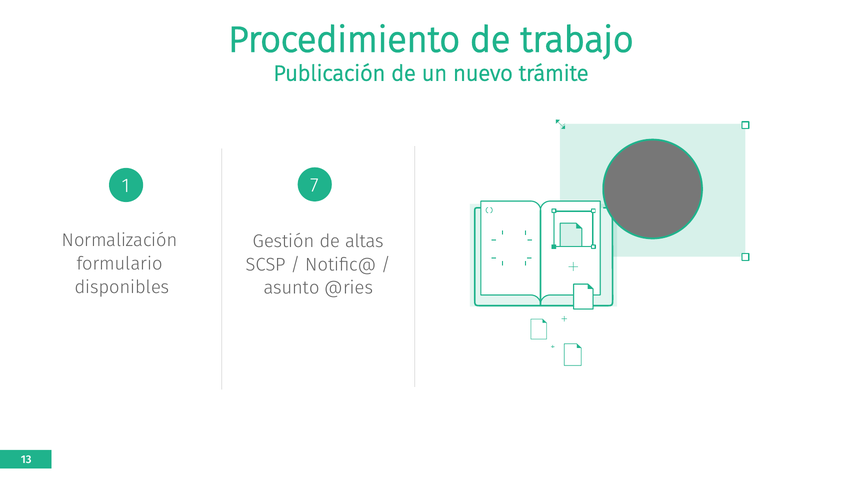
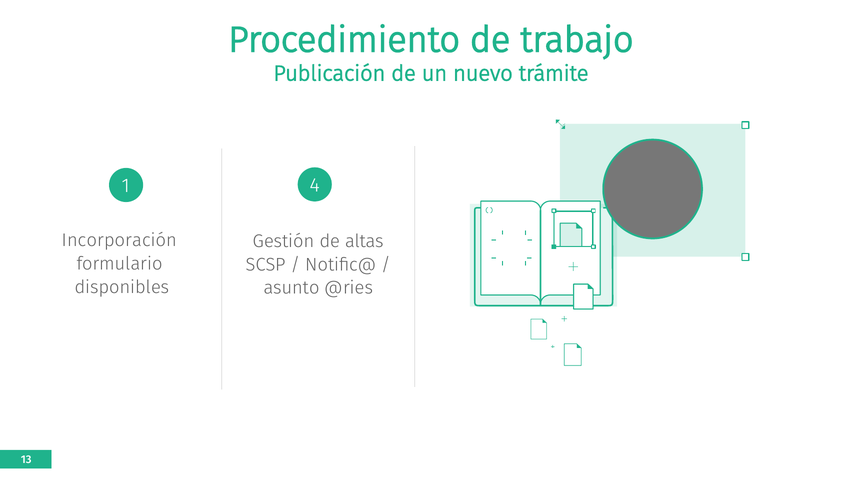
7: 7 -> 4
Normalización: Normalización -> Incorporación
